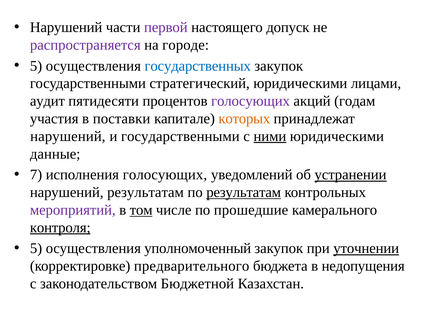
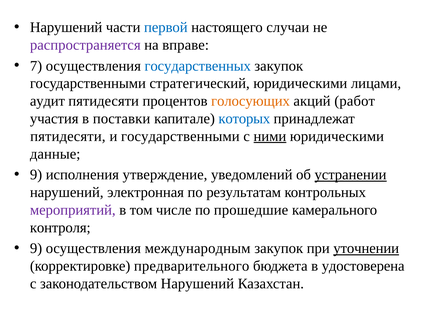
первой colour: purple -> blue
допуск: допуск -> случаи
городе: городе -> вправе
5 at (36, 66): 5 -> 7
голосующих at (251, 101) colour: purple -> orange
годам: годам -> работ
которых colour: orange -> blue
нарушений at (68, 136): нарушений -> пятидесяти
7 at (36, 174): 7 -> 9
исполнения голосующих: голосующих -> утверждение
нарушений результатам: результатам -> электронная
результатам at (244, 192) underline: present -> none
том underline: present -> none
контроля underline: present -> none
5 at (36, 248): 5 -> 9
уполномоченный: уполномоченный -> международным
недопущения: недопущения -> удостоверена
законодательством Бюджетной: Бюджетной -> Нарушений
